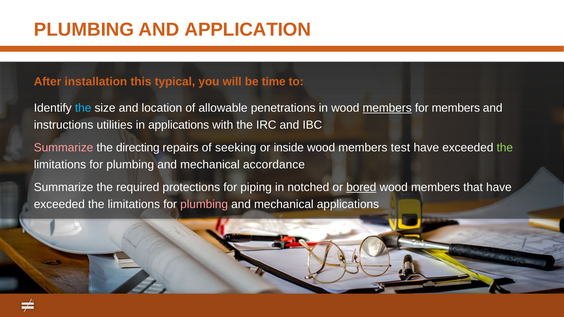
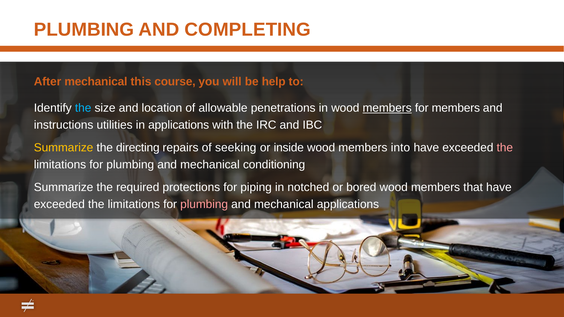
APPLICATION: APPLICATION -> COMPLETING
After installation: installation -> mechanical
typical: typical -> course
time: time -> help
Summarize at (64, 148) colour: pink -> yellow
test: test -> into
the at (505, 148) colour: light green -> pink
accordance: accordance -> conditioning
bored underline: present -> none
